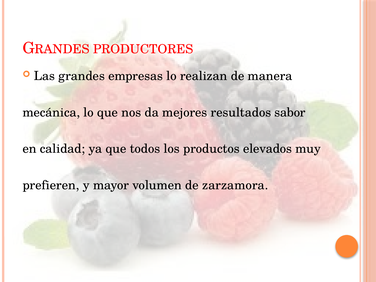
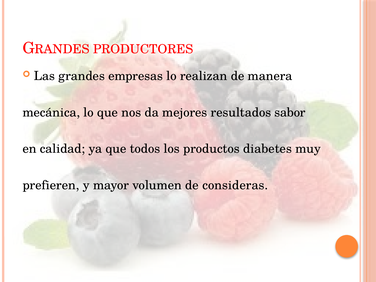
elevados: elevados -> diabetes
zarzamora: zarzamora -> consideras
